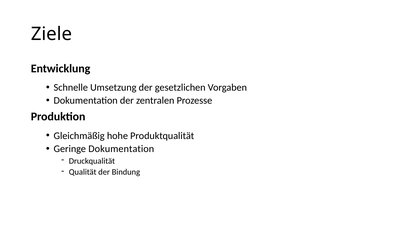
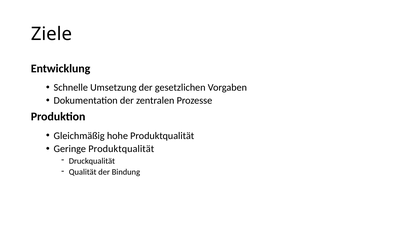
Geringe Dokumentation: Dokumentation -> Produktqualität
